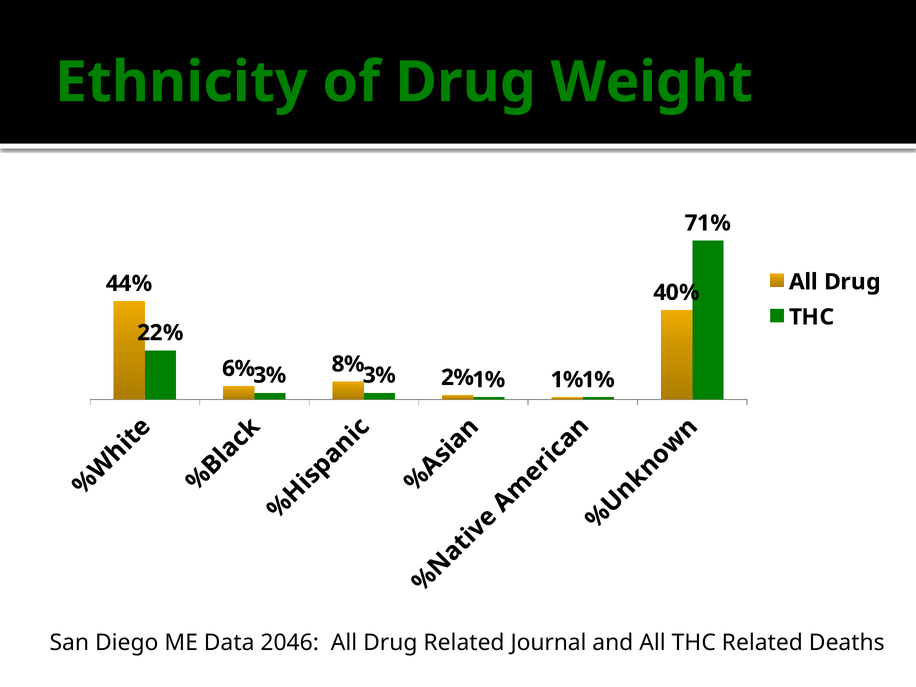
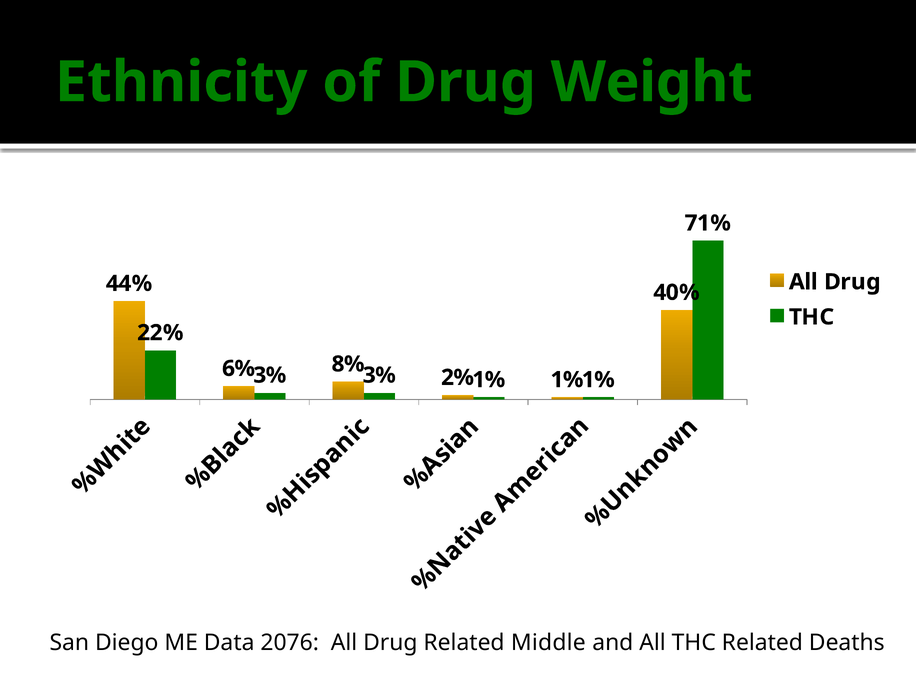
2046: 2046 -> 2076
Journal: Journal -> Middle
